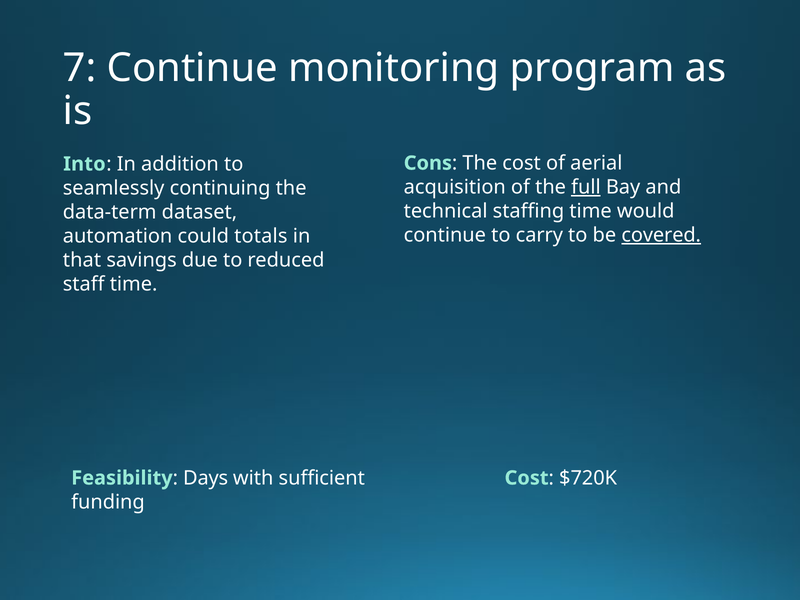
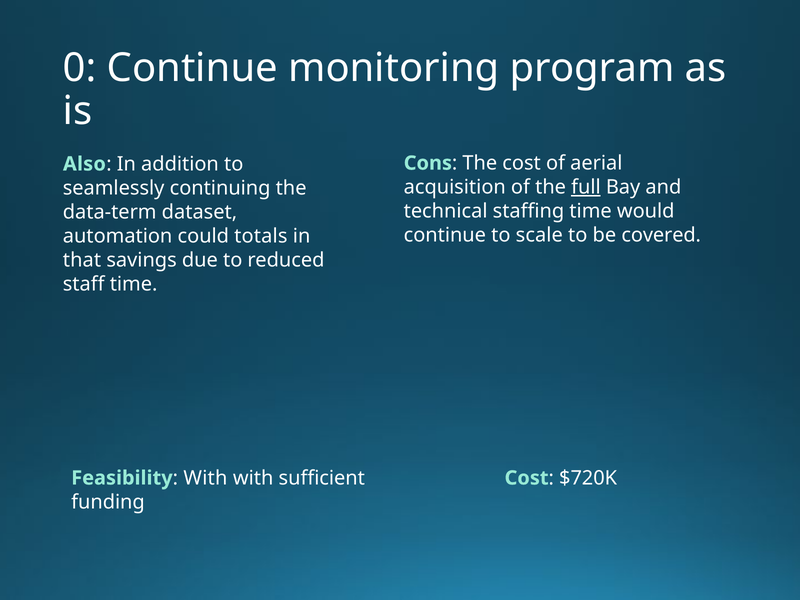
7: 7 -> 0
Into: Into -> Also
carry: carry -> scale
covered underline: present -> none
Days at (206, 478): Days -> With
